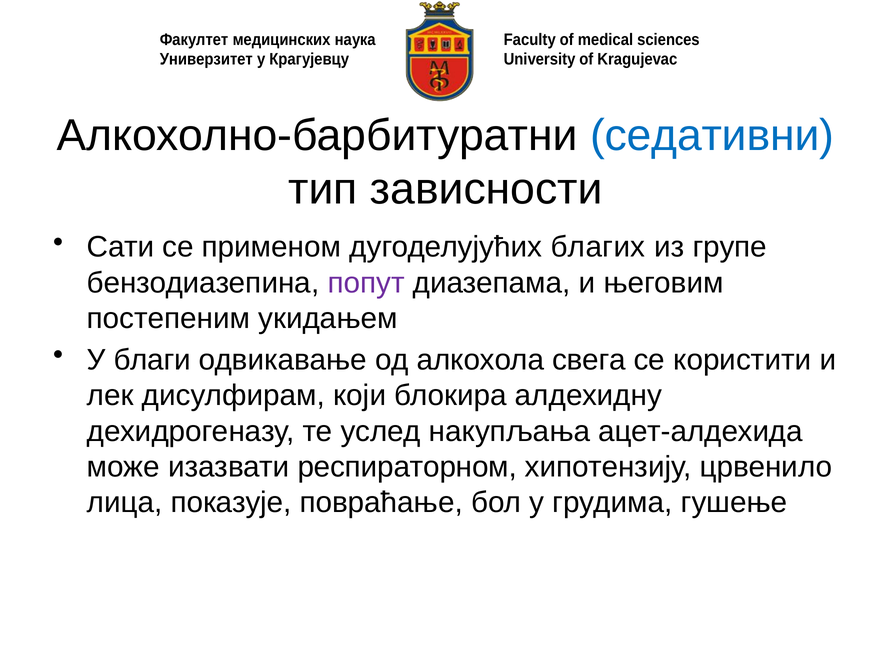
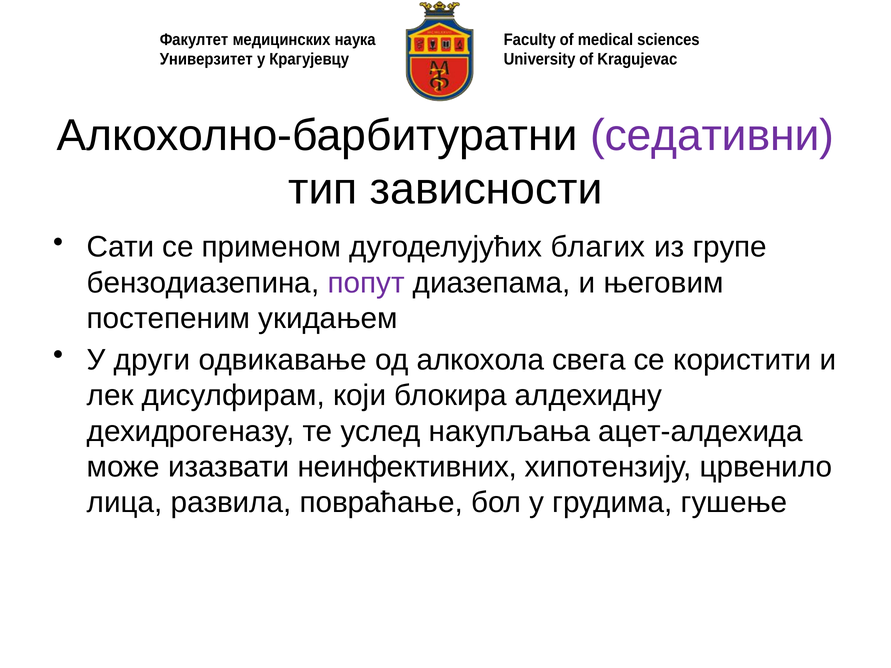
седативни colour: blue -> purple
благи: благи -> други
респираторном: респираторном -> неинфективних
показује: показује -> развила
